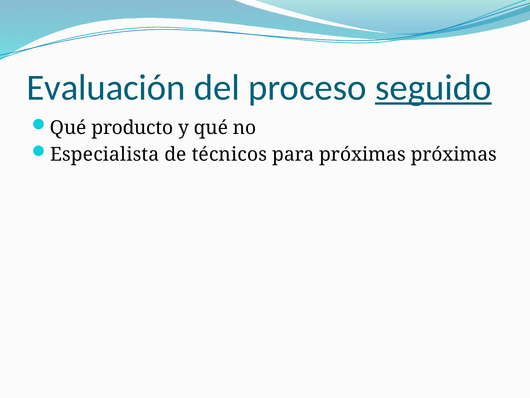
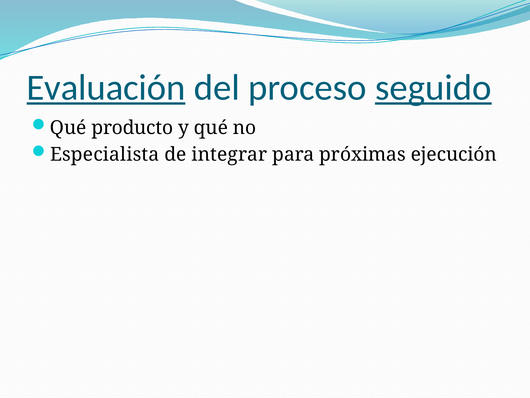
Evaluación underline: none -> present
técnicos: técnicos -> integrar
próximas próximas: próximas -> ejecución
